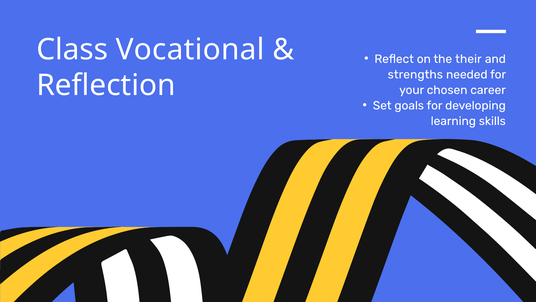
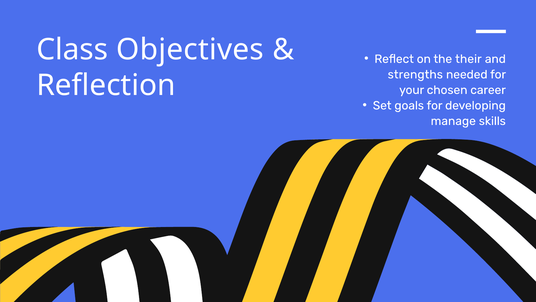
Vocational: Vocational -> Objectives
learning: learning -> manage
